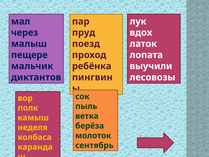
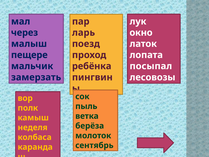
пруд: пруд -> ларь
вдох: вдох -> окно
выучили: выучили -> посыпал
диктантов: диктантов -> замерзать
